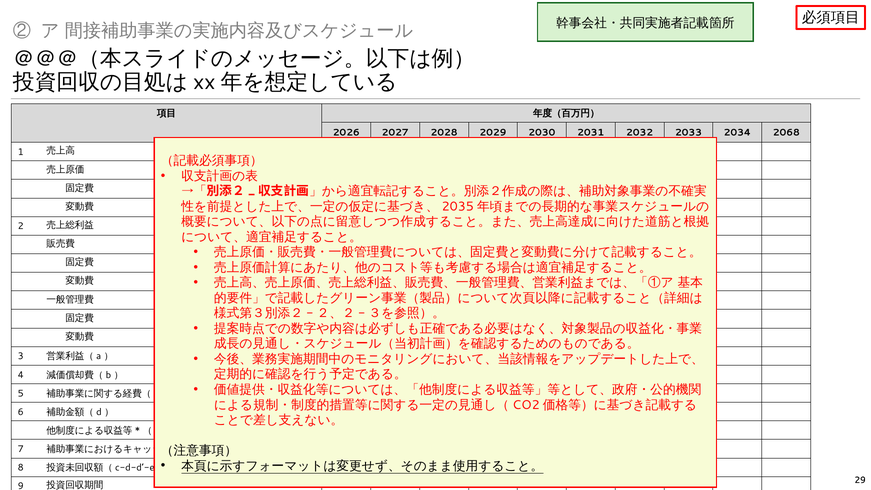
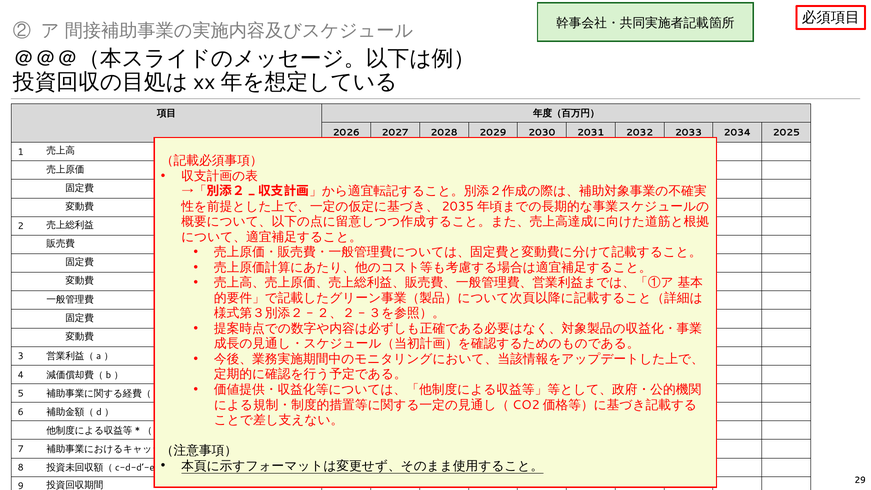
2068: 2068 -> 2025
